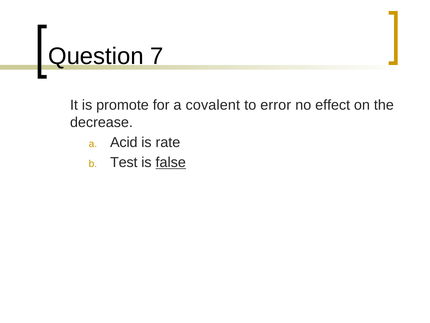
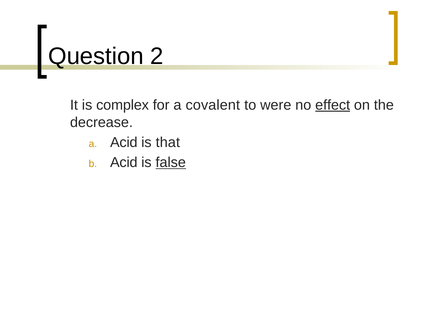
7: 7 -> 2
promote: promote -> complex
error: error -> were
effect underline: none -> present
rate: rate -> that
Test at (124, 162): Test -> Acid
